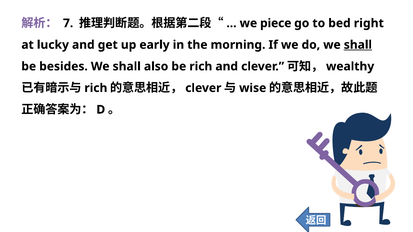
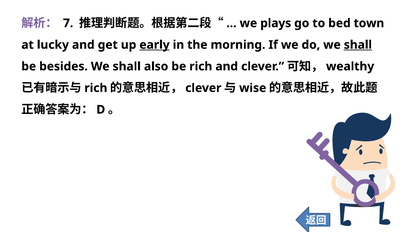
piece: piece -> plays
right: right -> town
early underline: none -> present
